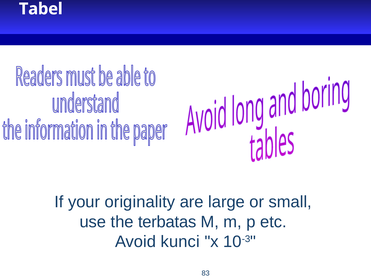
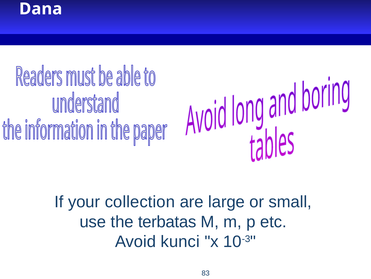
Tabel: Tabel -> Dana
originality: originality -> collection
